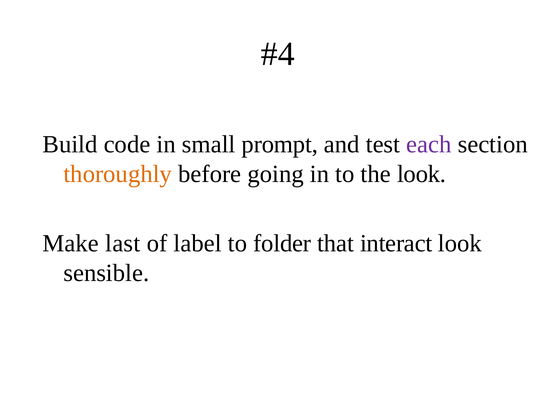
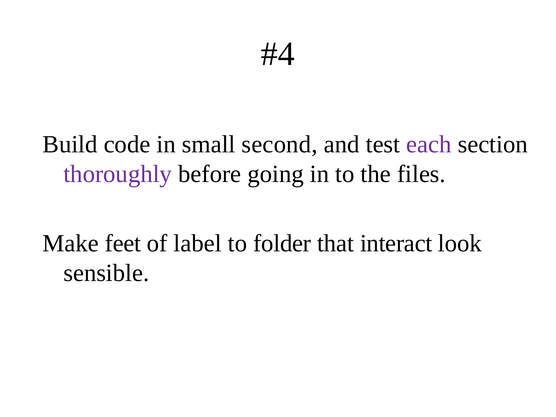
prompt: prompt -> second
thoroughly colour: orange -> purple
the look: look -> files
last: last -> feet
